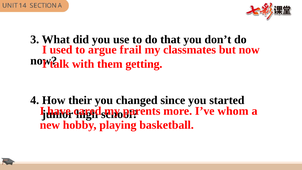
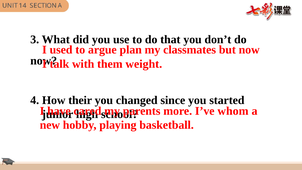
frail: frail -> plan
getting: getting -> weight
